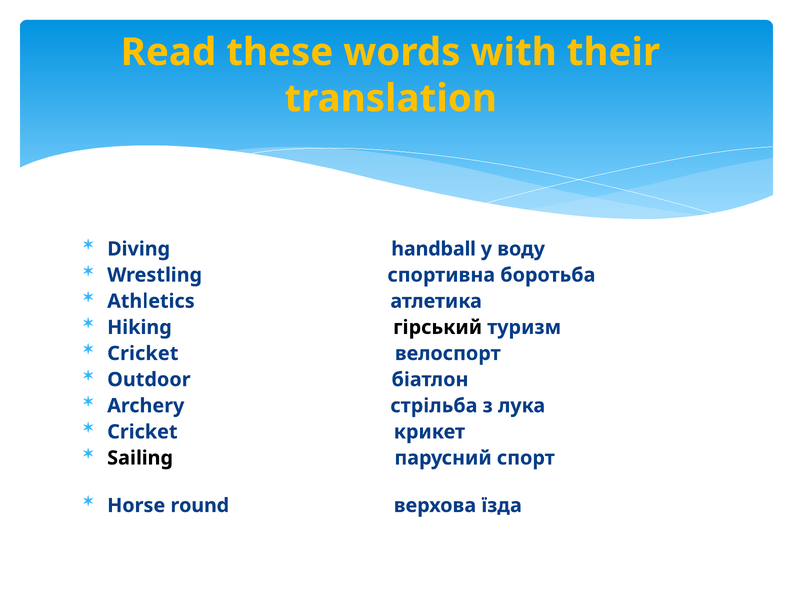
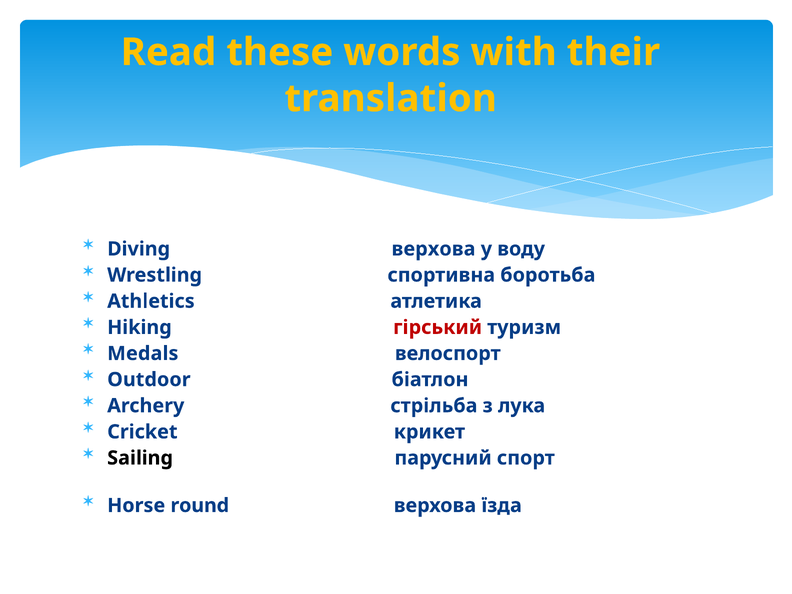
Diving handball: handball -> верхова
гірський colour: black -> red
Cricket at (143, 353): Cricket -> Medals
